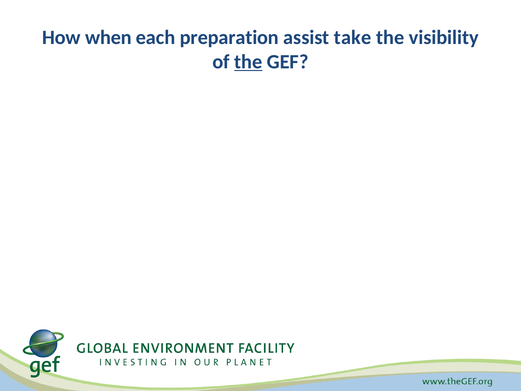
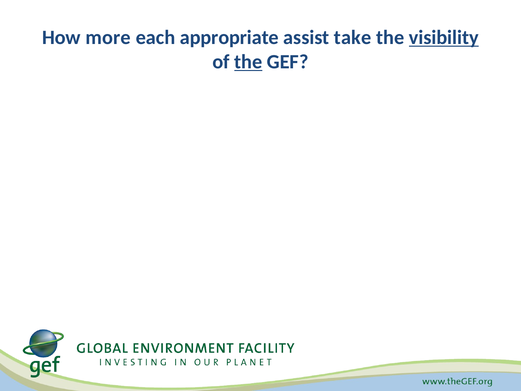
when: when -> more
preparation: preparation -> appropriate
visibility underline: none -> present
